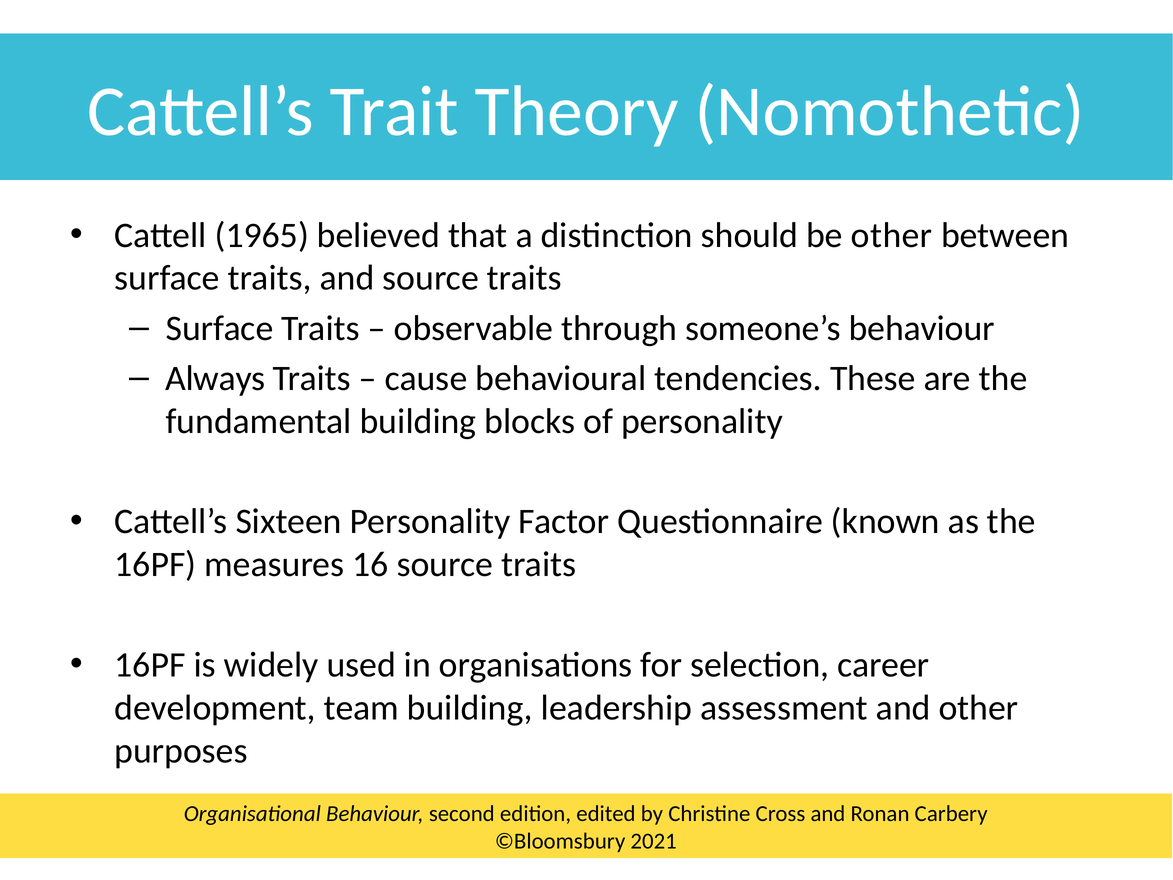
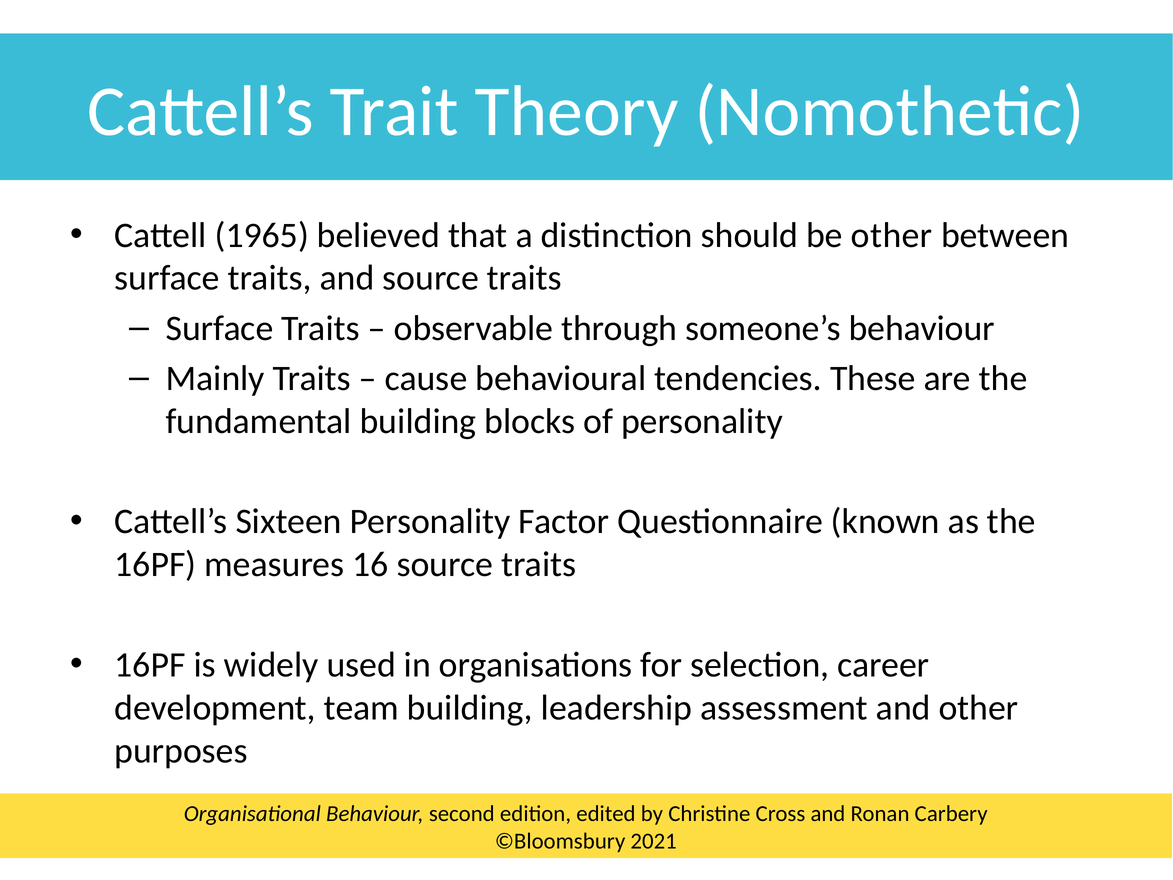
Always: Always -> Mainly
